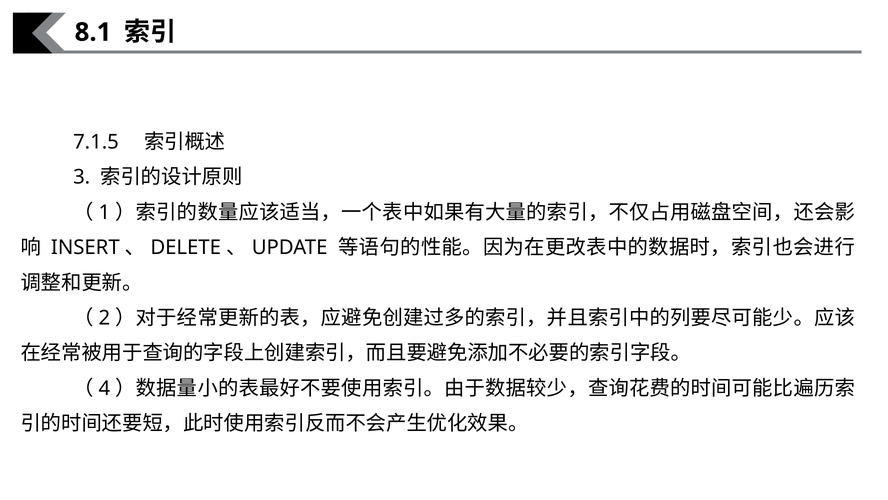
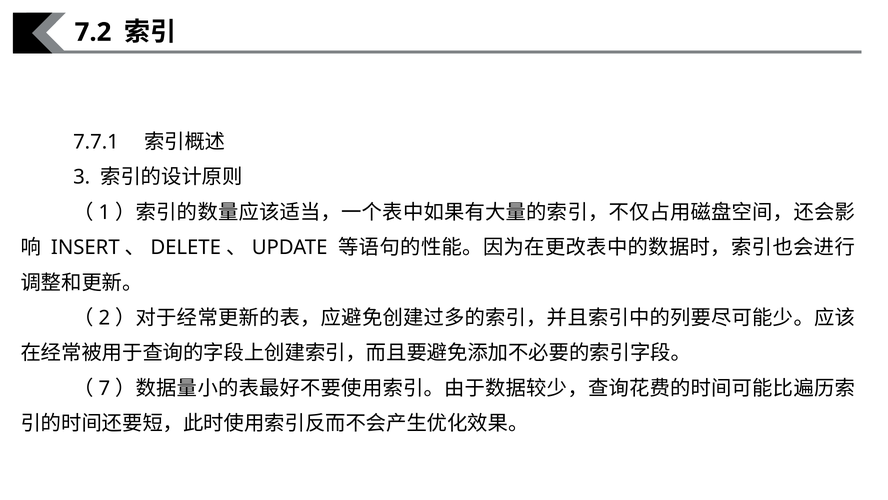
8.1: 8.1 -> 7.2
7.1.5: 7.1.5 -> 7.7.1
4: 4 -> 7
